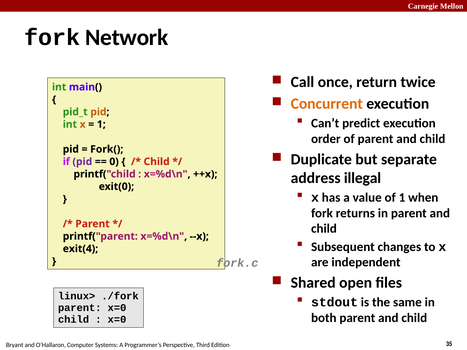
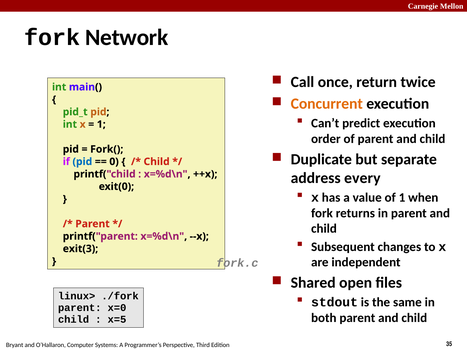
pid at (82, 162) colour: purple -> blue
illegal: illegal -> every
exit(4: exit(4 -> exit(3
x=0 at (117, 320): x=0 -> x=5
